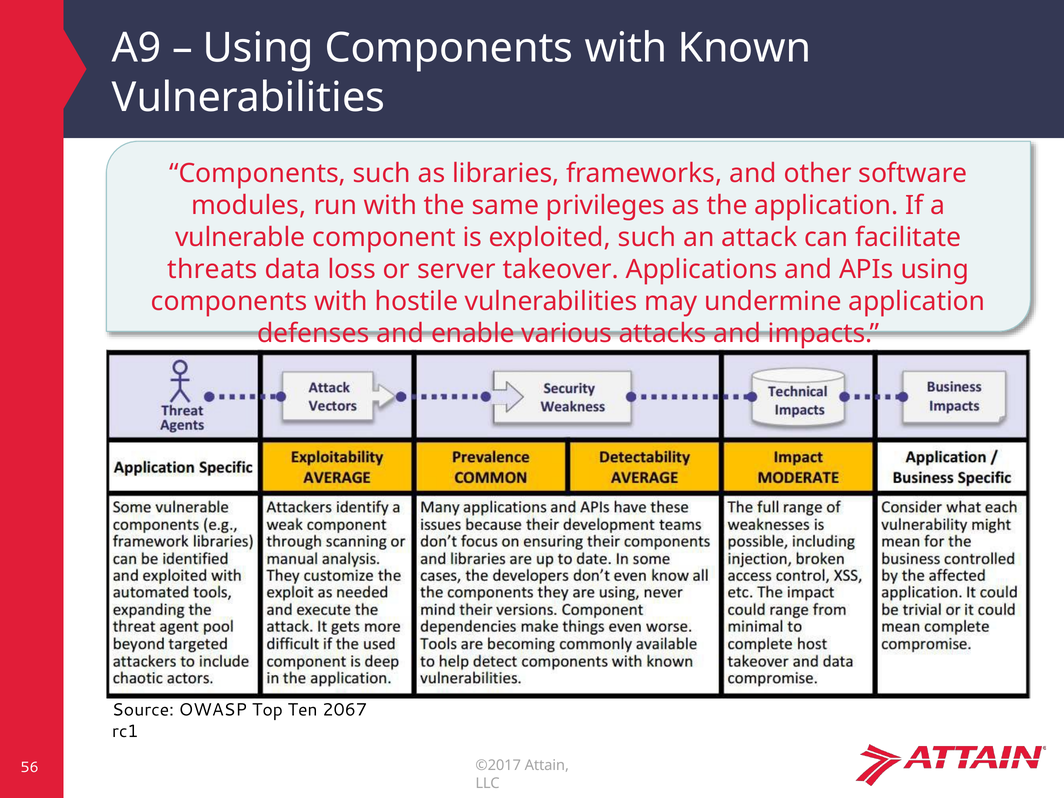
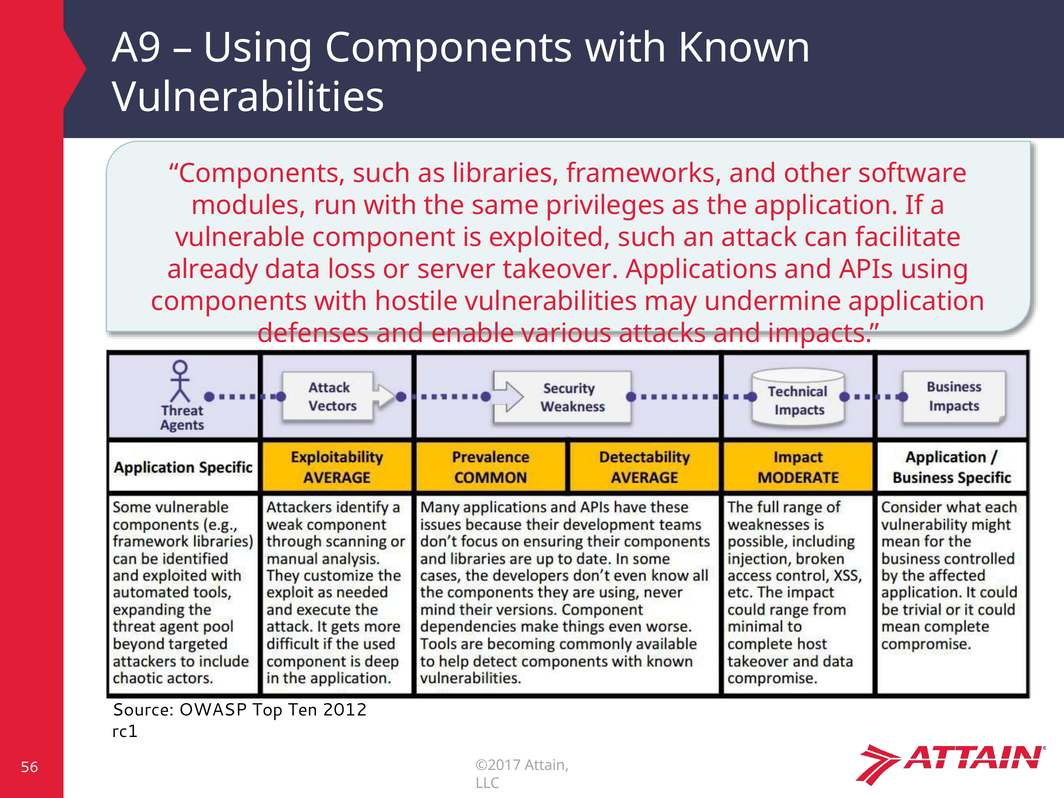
threats: threats -> already
2067: 2067 -> 2012
